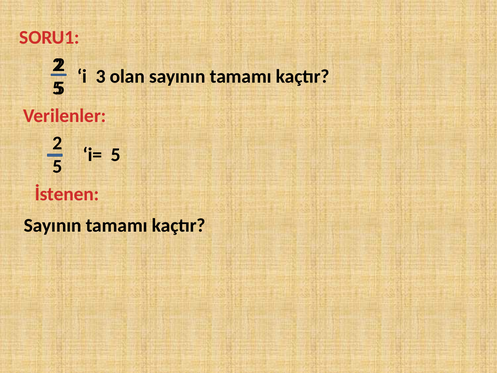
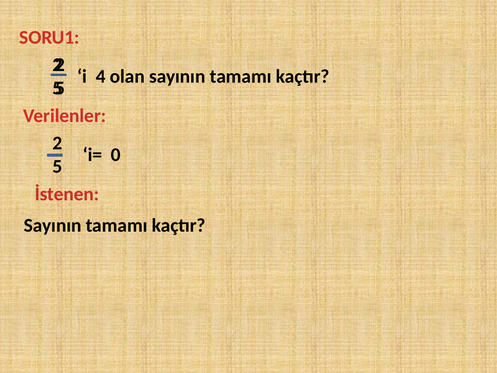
3: 3 -> 4
i= 5: 5 -> 0
